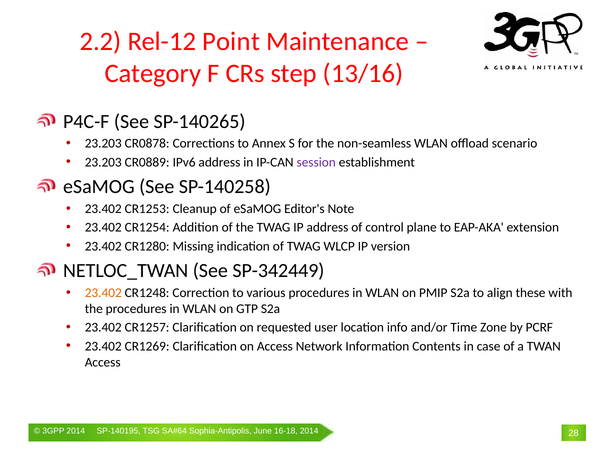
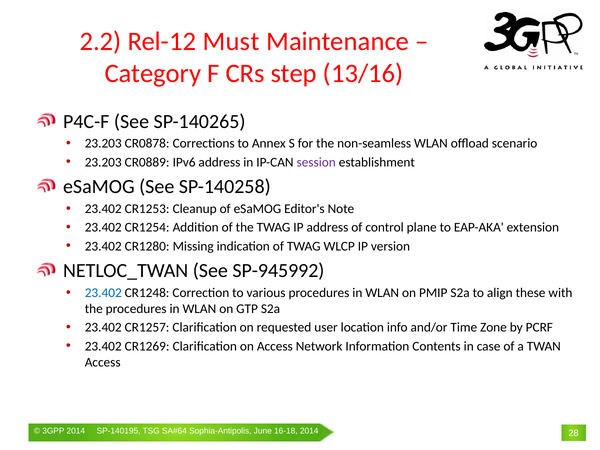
Point: Point -> Must
SP-342449: SP-342449 -> SP-945992
23.402 at (103, 293) colour: orange -> blue
